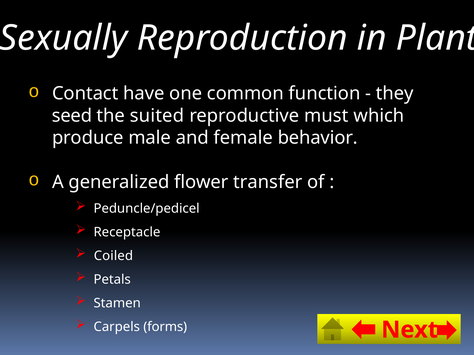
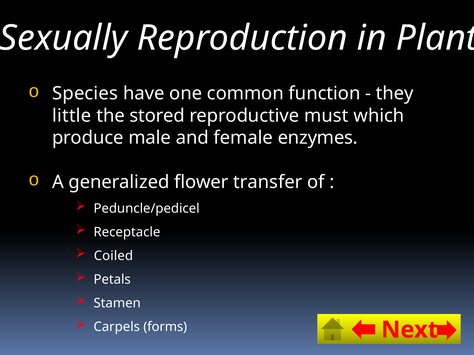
Contact: Contact -> Species
seed: seed -> little
suited: suited -> stored
behavior: behavior -> enzymes
